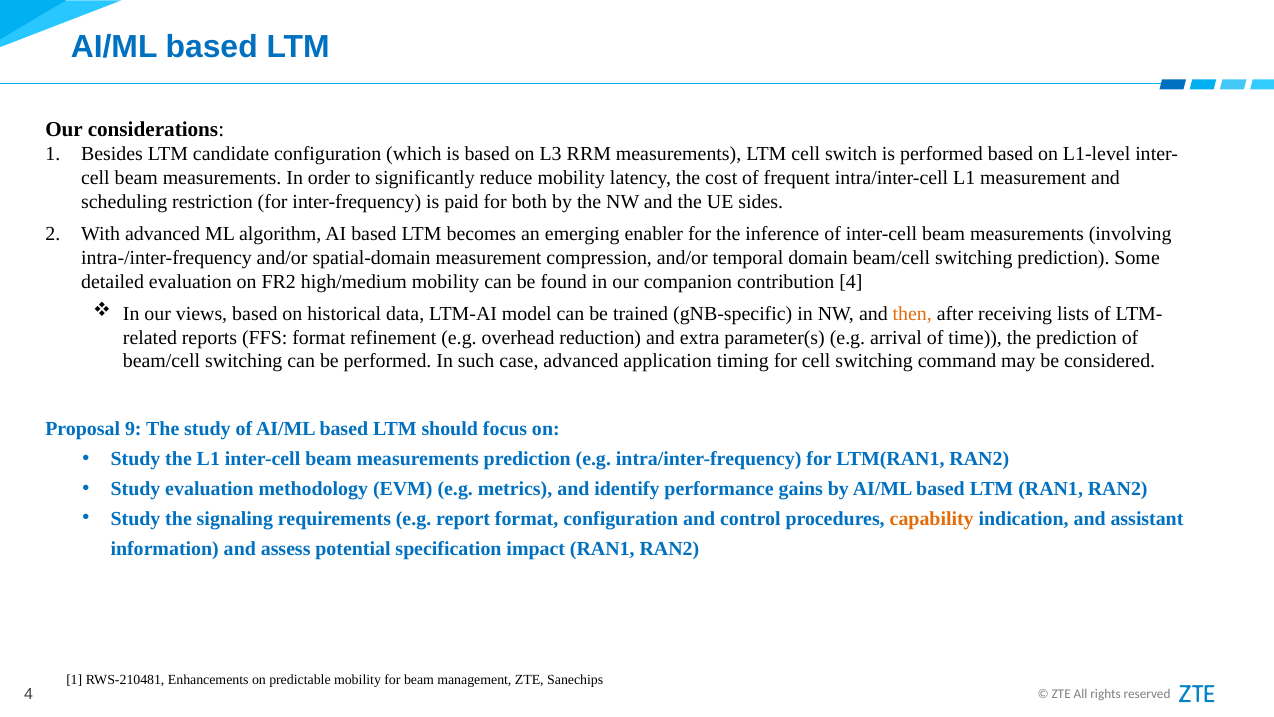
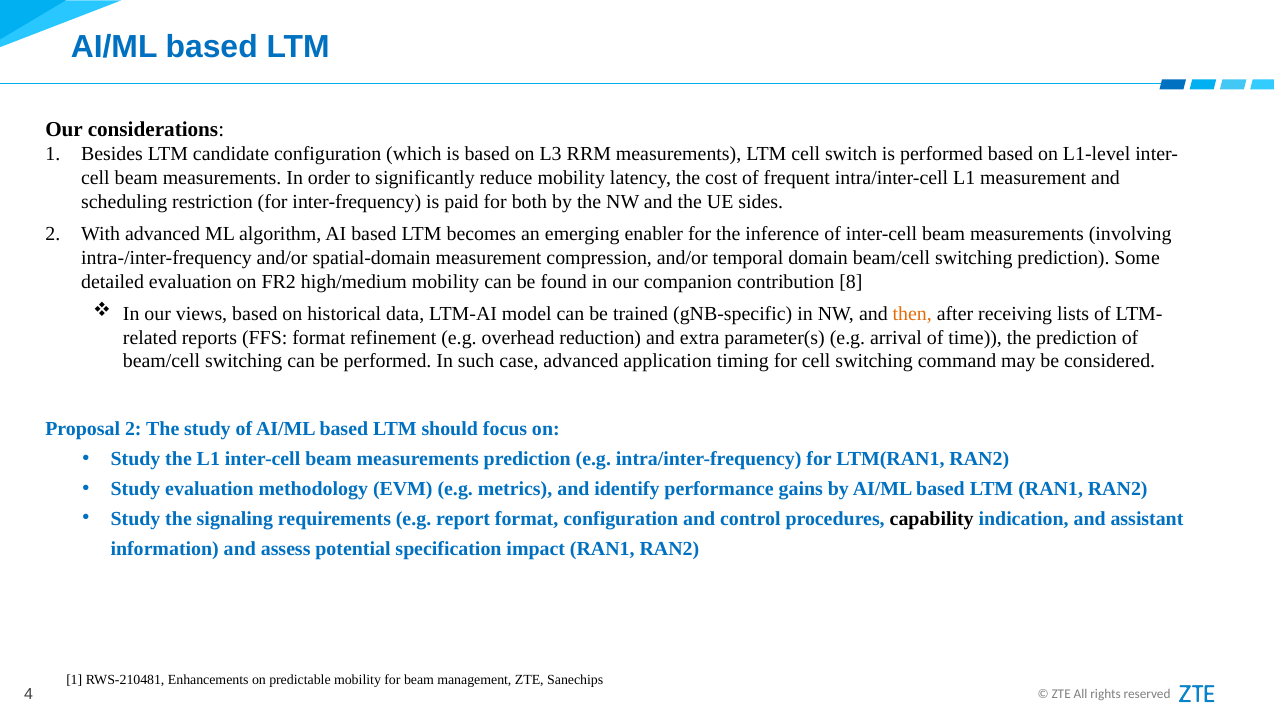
contribution 4: 4 -> 8
Proposal 9: 9 -> 2
capability colour: orange -> black
